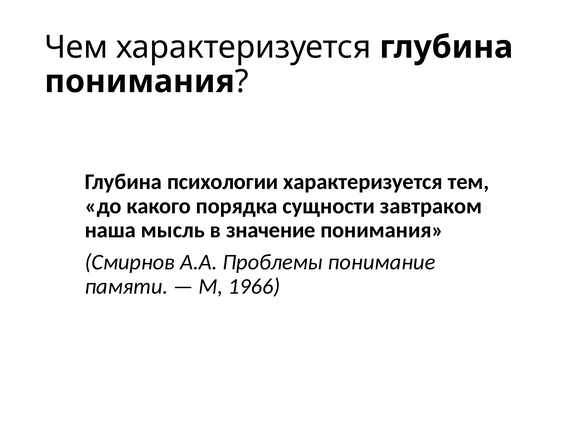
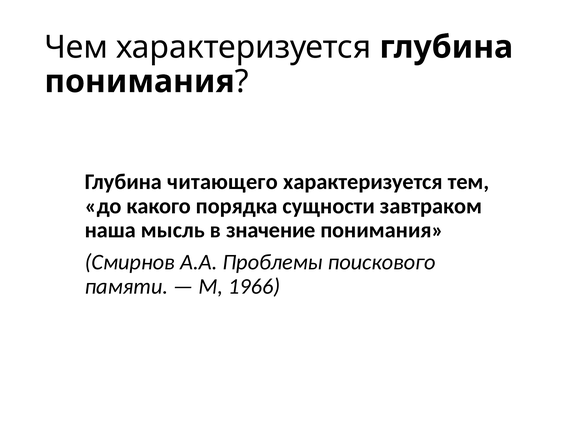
психологии: психологии -> читающего
понимание: понимание -> поискового
